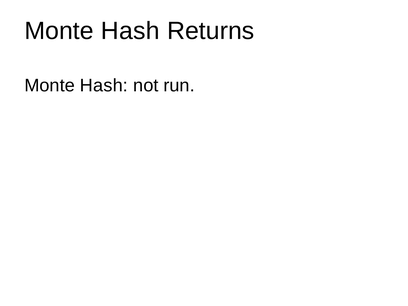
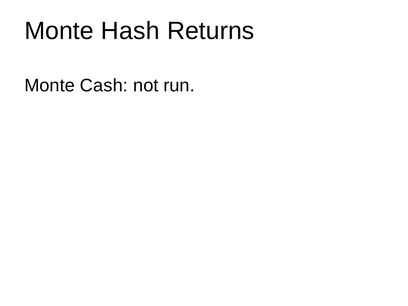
Hash at (104, 86): Hash -> Cash
